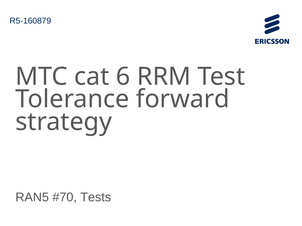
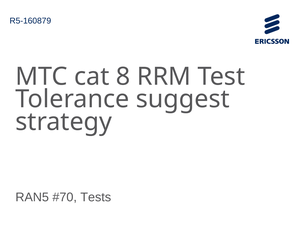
6: 6 -> 8
forward: forward -> suggest
